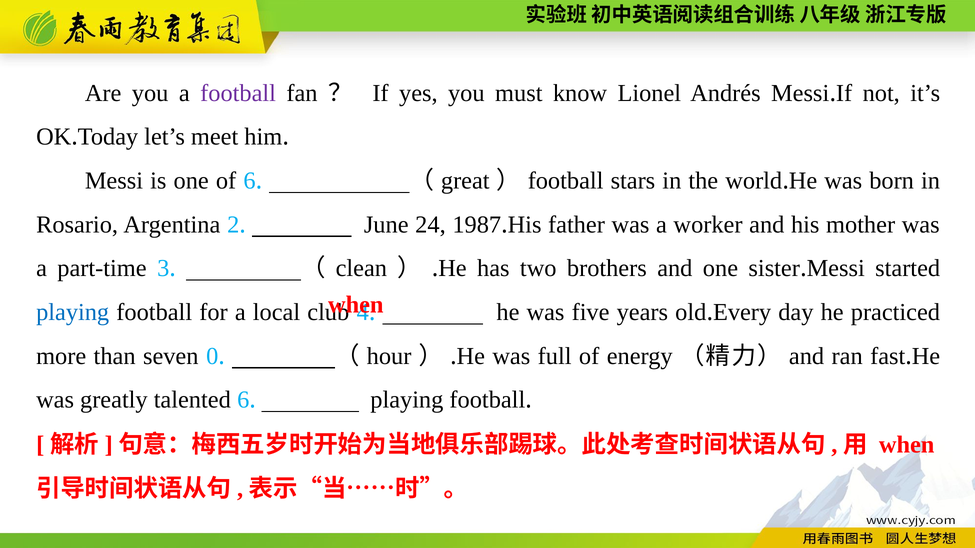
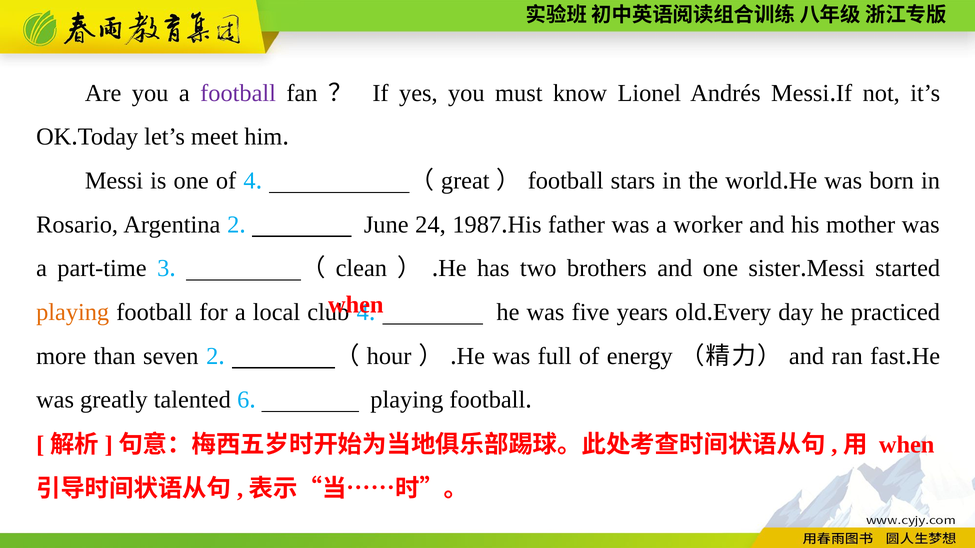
of 6: 6 -> 4
playing at (73, 313) colour: blue -> orange
seven 0: 0 -> 2
